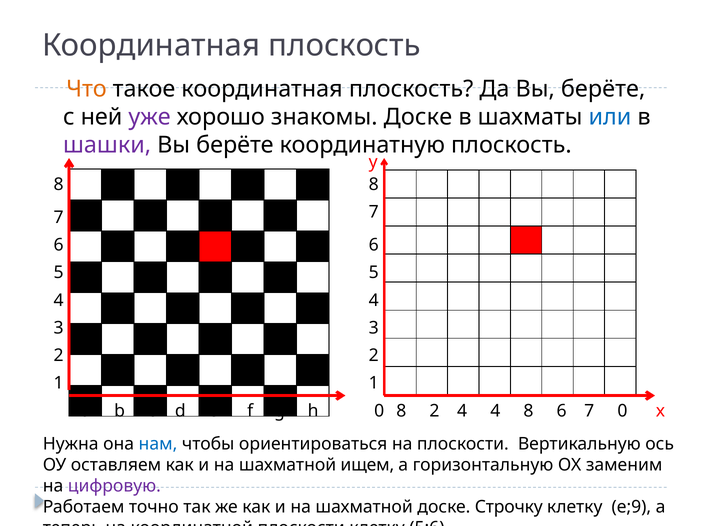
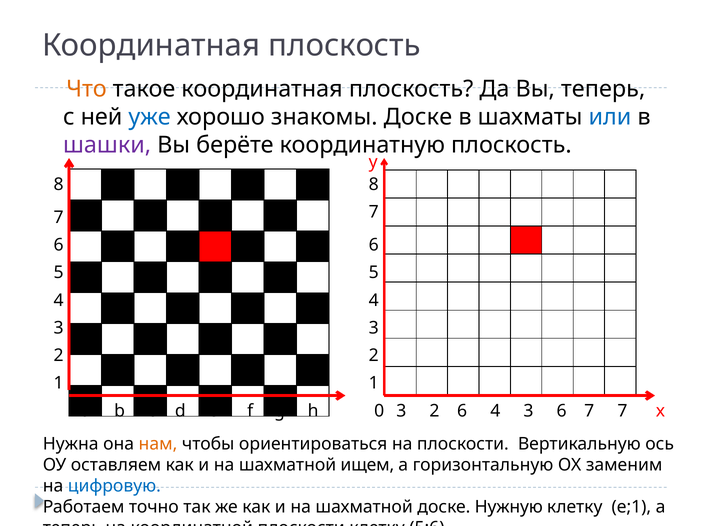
Да Вы берёте: берёте -> теперь
уже colour: purple -> blue
0 8: 8 -> 3
2 4: 4 -> 6
4 8: 8 -> 3
7 0: 0 -> 7
нам colour: blue -> orange
цифровую colour: purple -> blue
Строчку: Строчку -> Нужную
е;9: е;9 -> е;1
